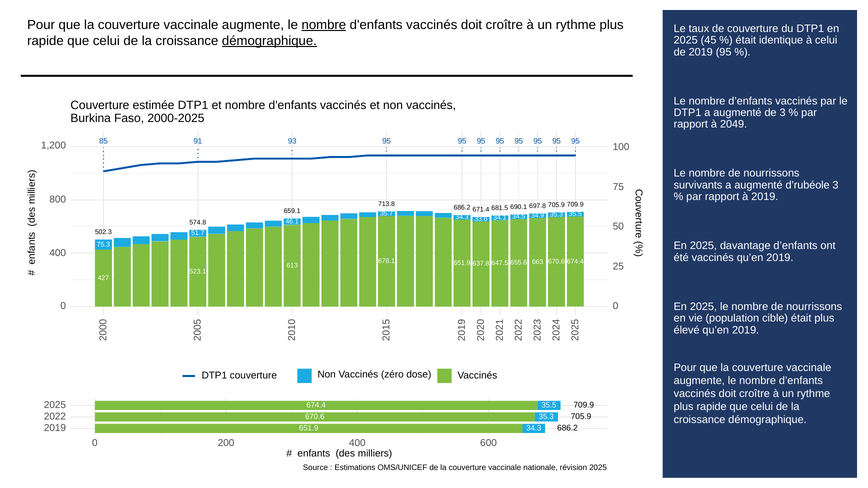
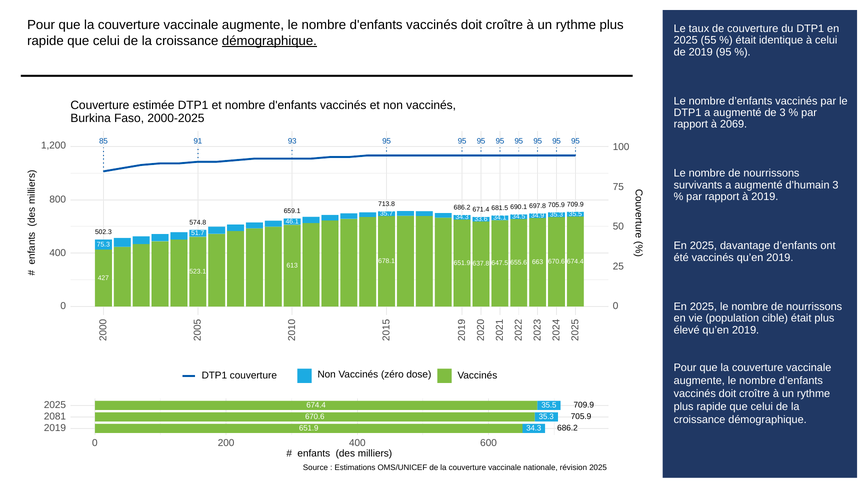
nombre at (324, 25) underline: present -> none
45: 45 -> 55
2049: 2049 -> 2069
d’rubéole: d’rubéole -> d’humain
2022: 2022 -> 2081
